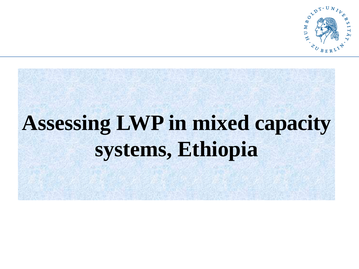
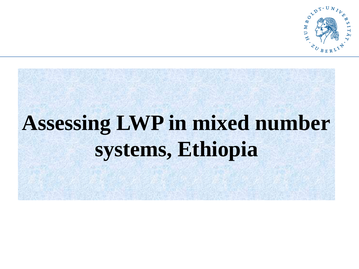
capacity: capacity -> number
